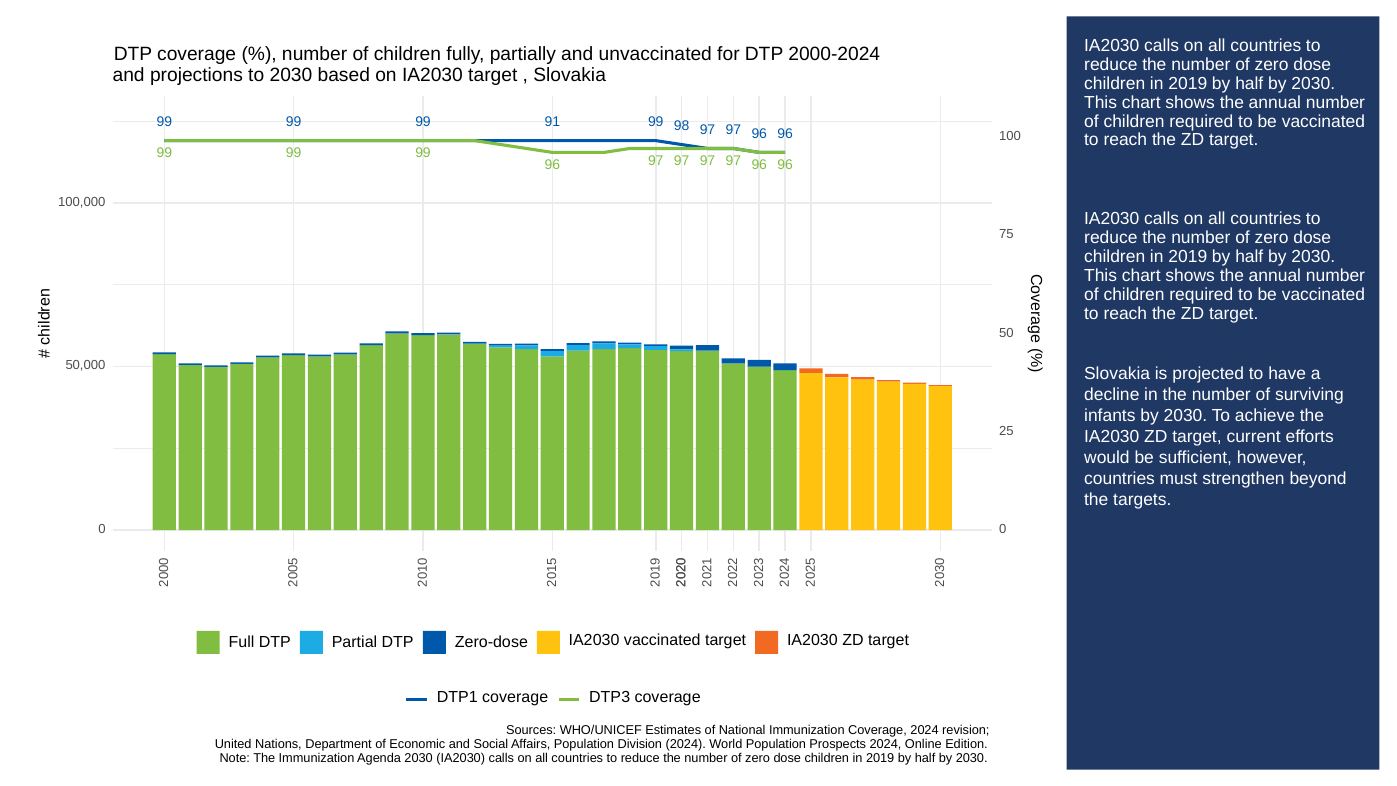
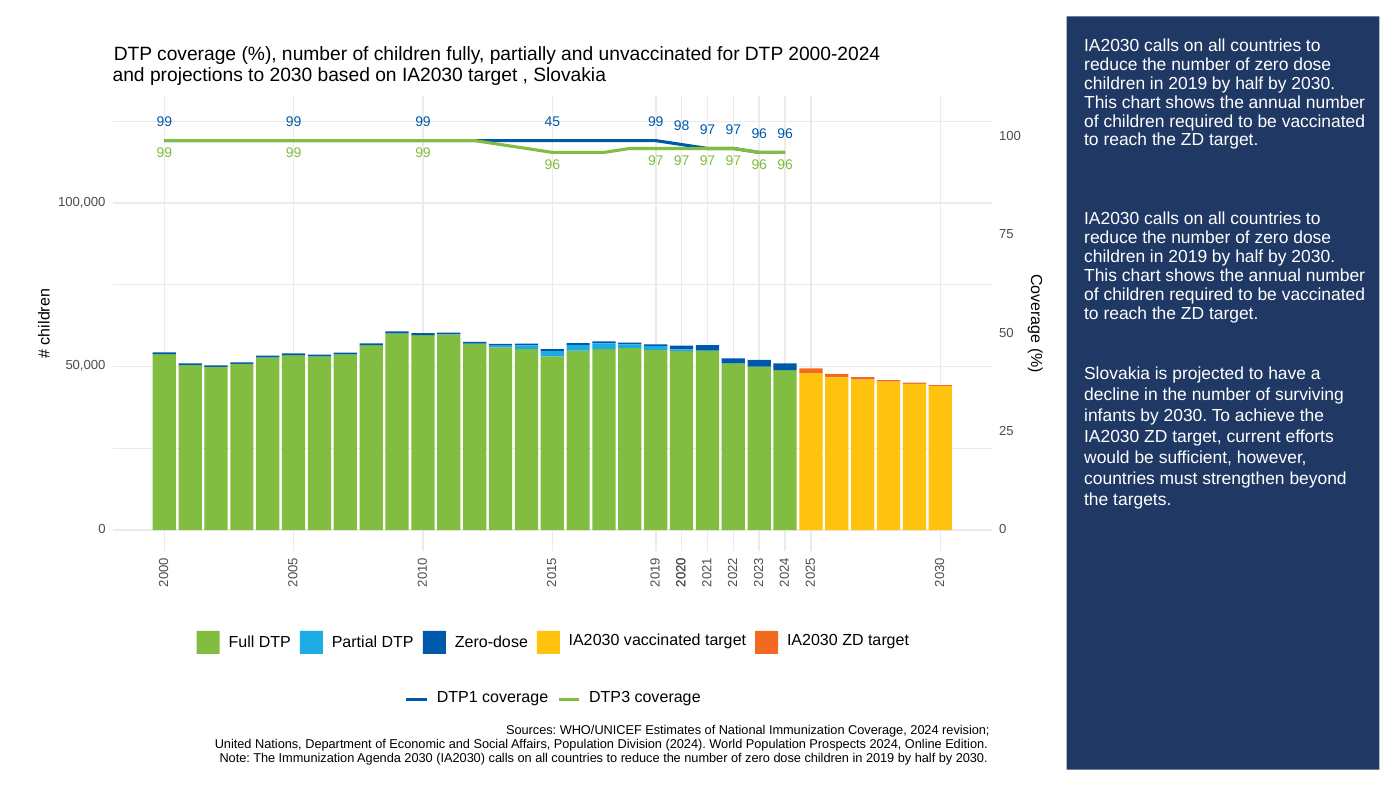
91: 91 -> 45
